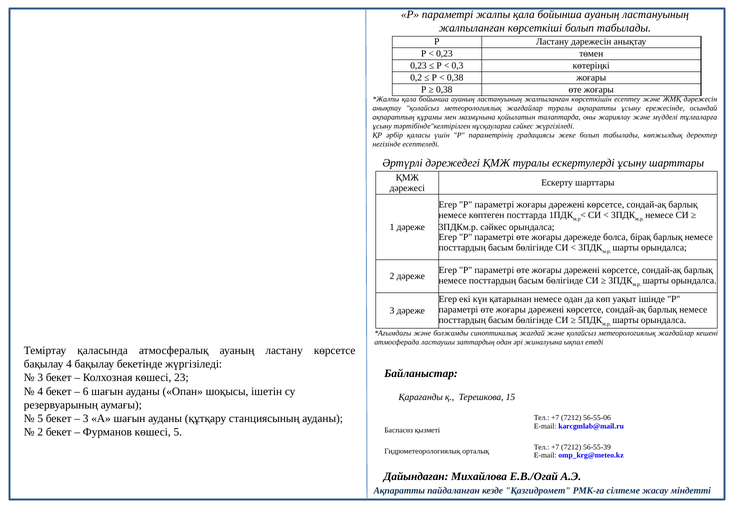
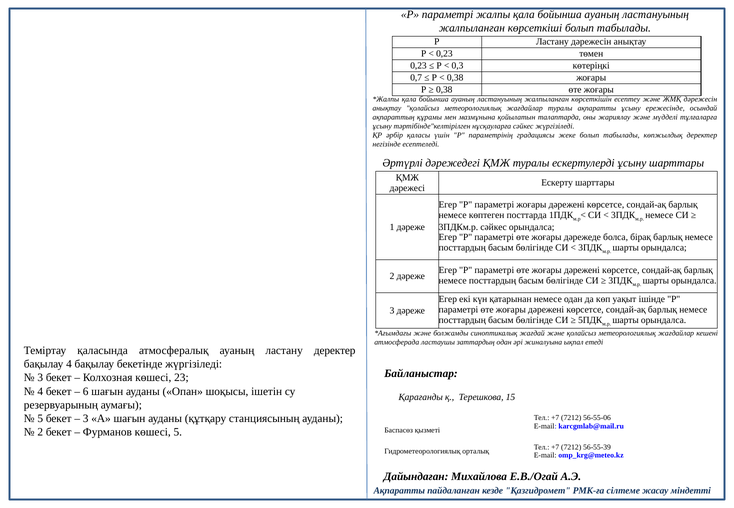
0,2: 0,2 -> 0,7
ластану көрсетсе: көрсетсе -> деректер
